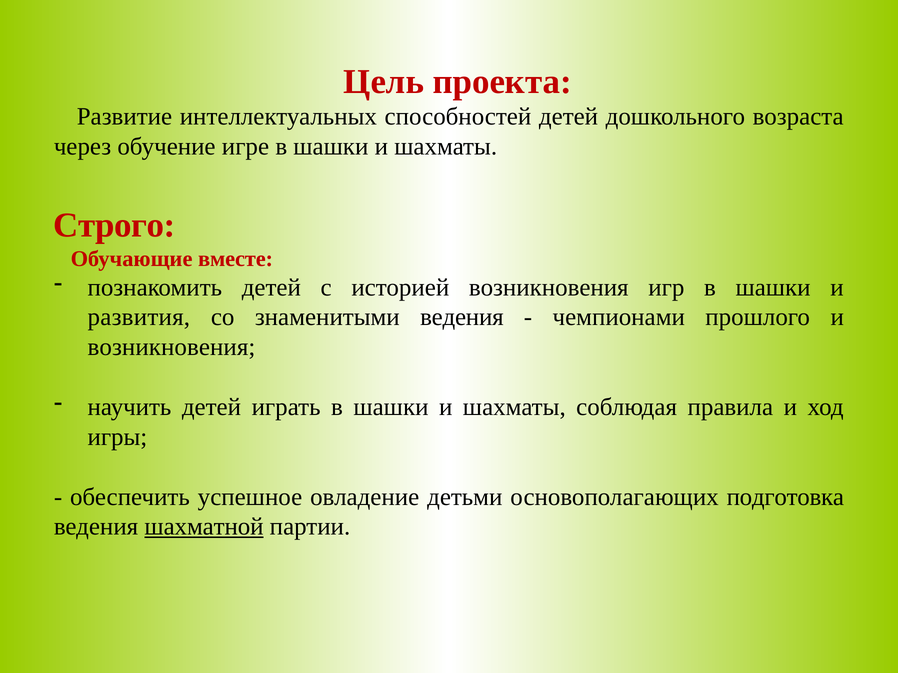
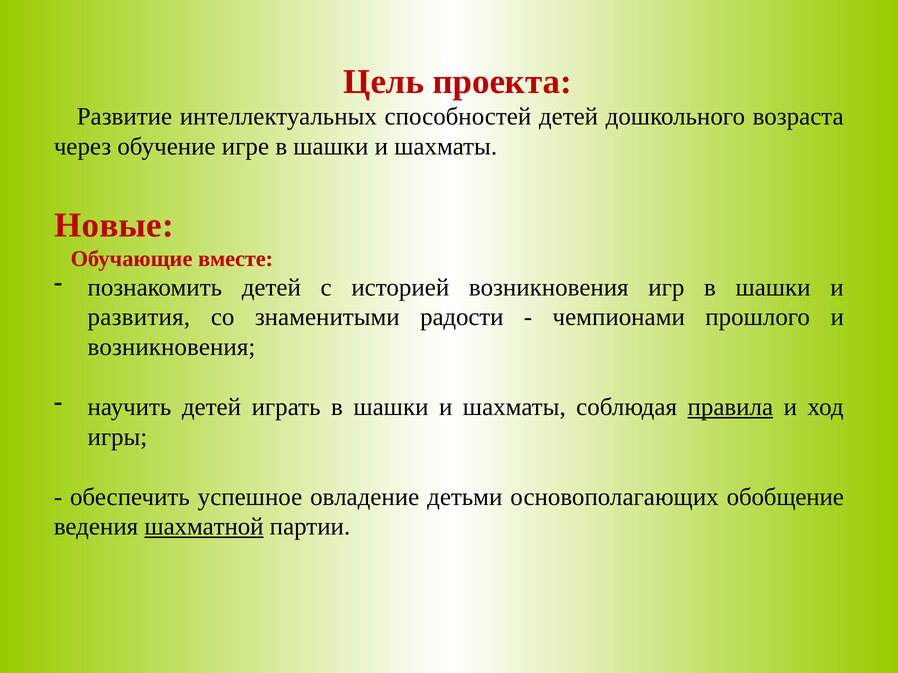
Строго: Строго -> Новые
знаменитыми ведения: ведения -> радости
правила underline: none -> present
подготовка: подготовка -> обобщение
